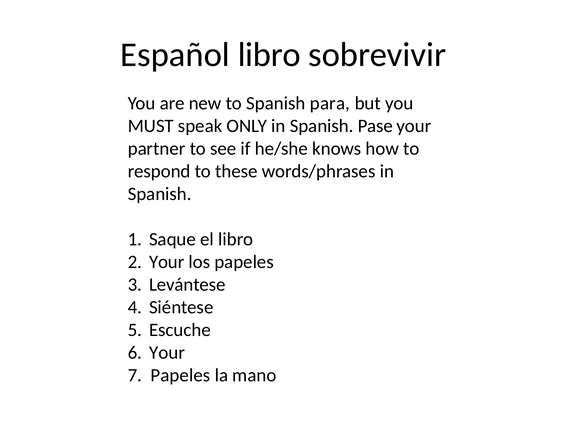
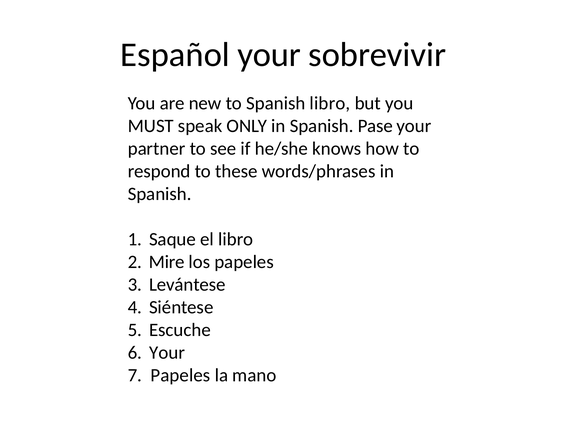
Español libro: libro -> your
Spanish para: para -> libro
Your at (167, 262): Your -> Mire
